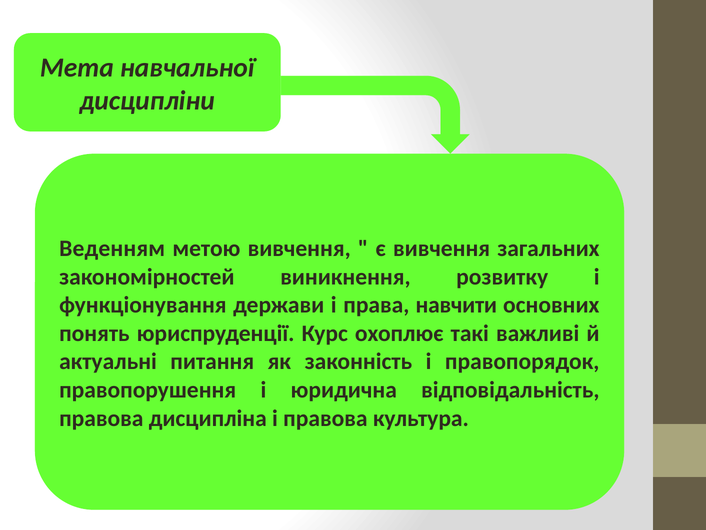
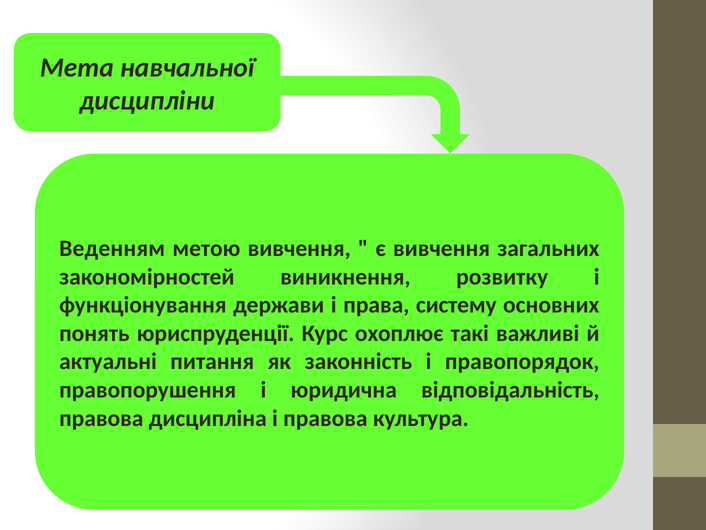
навчити: навчити -> систему
